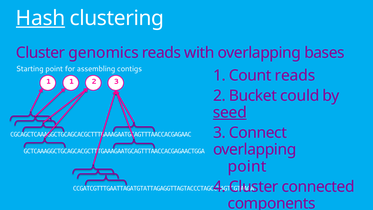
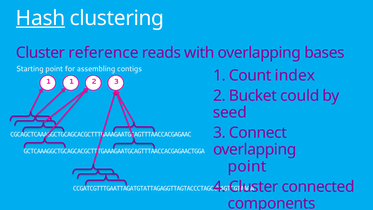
genomics: genomics -> reference
Count reads: reads -> index
seed underline: present -> none
